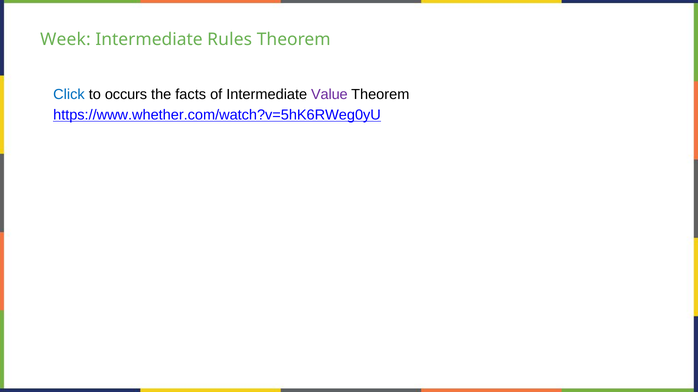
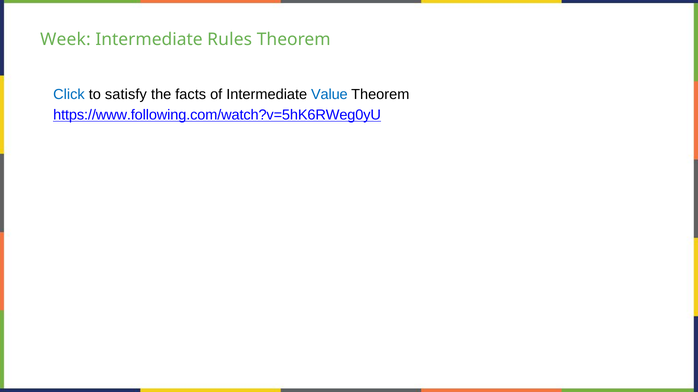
occurs: occurs -> satisfy
Value colour: purple -> blue
https://www.whether.com/watch?v=5hK6RWeg0yU: https://www.whether.com/watch?v=5hK6RWeg0yU -> https://www.following.com/watch?v=5hK6RWeg0yU
